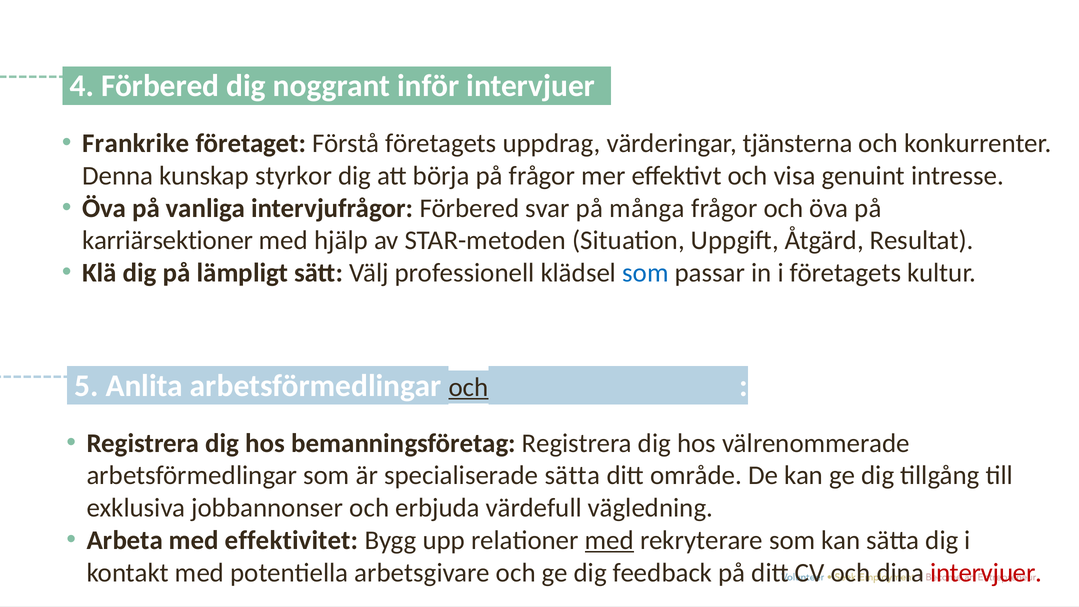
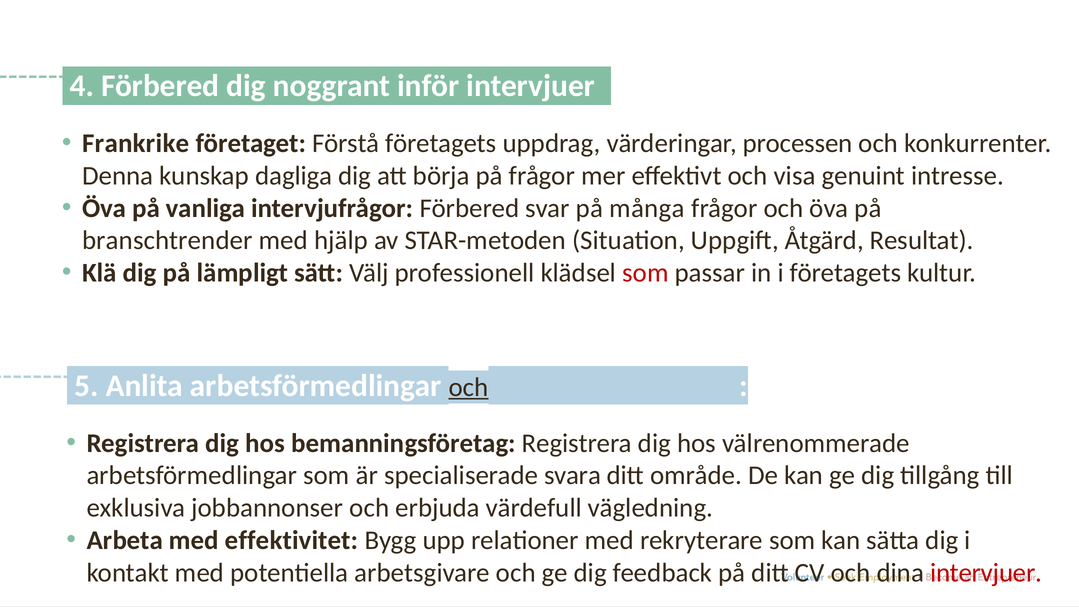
tjänsterna: tjänsterna -> processen
styrkor: styrkor -> dagliga
karriärsektioner: karriärsektioner -> branschtrender
som at (645, 273) colour: blue -> red
specialiserade sätta: sätta -> svara
med at (609, 540) underline: present -> none
